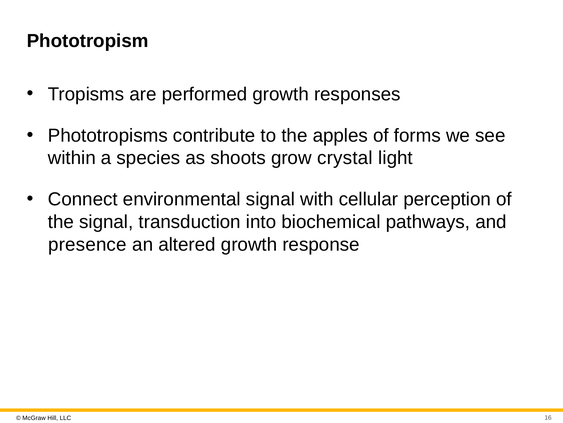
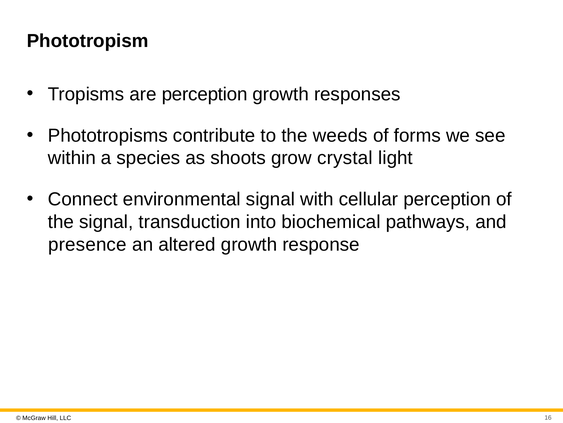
are performed: performed -> perception
apples: apples -> weeds
